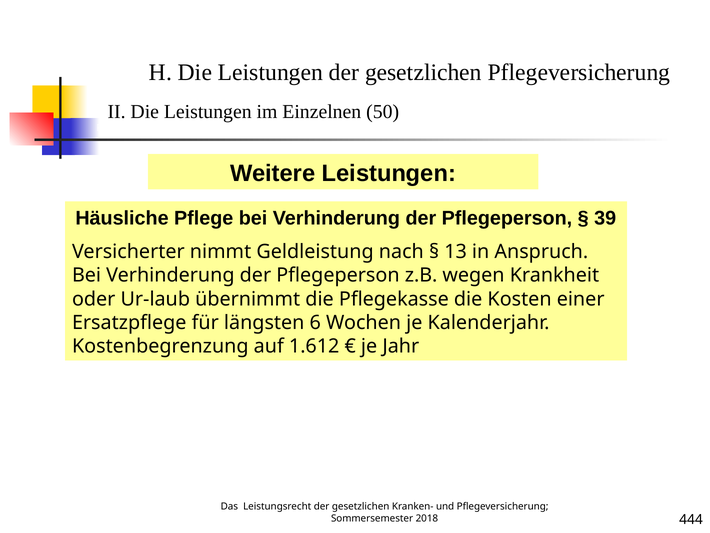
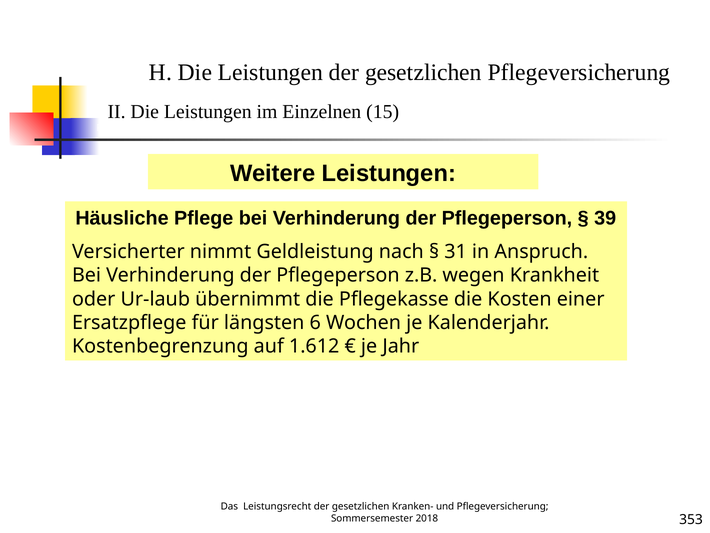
50: 50 -> 15
13: 13 -> 31
444: 444 -> 353
